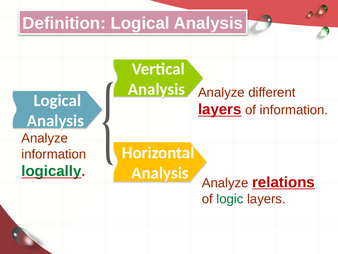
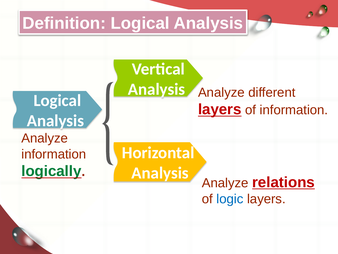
logic colour: green -> blue
